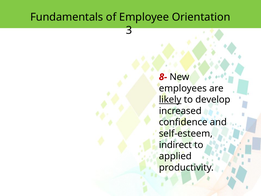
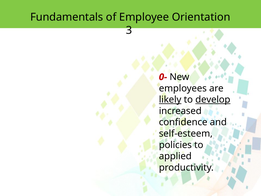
8-: 8- -> 0-
develop underline: none -> present
indirect: indirect -> policies
